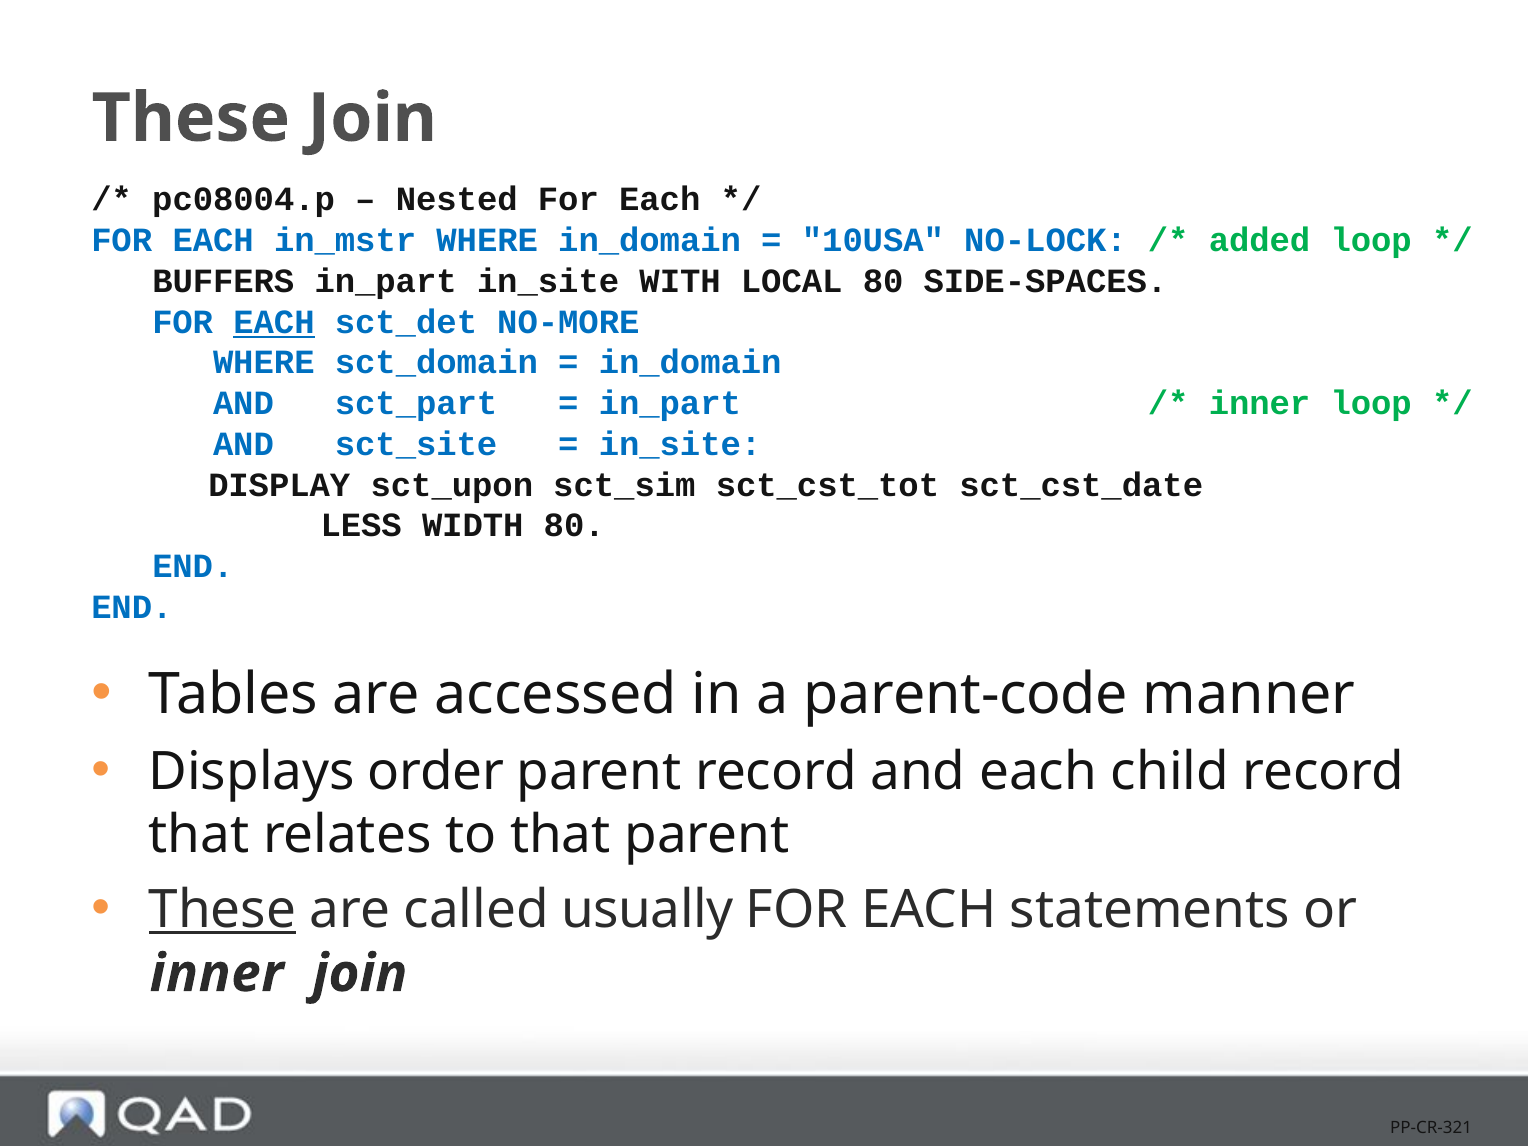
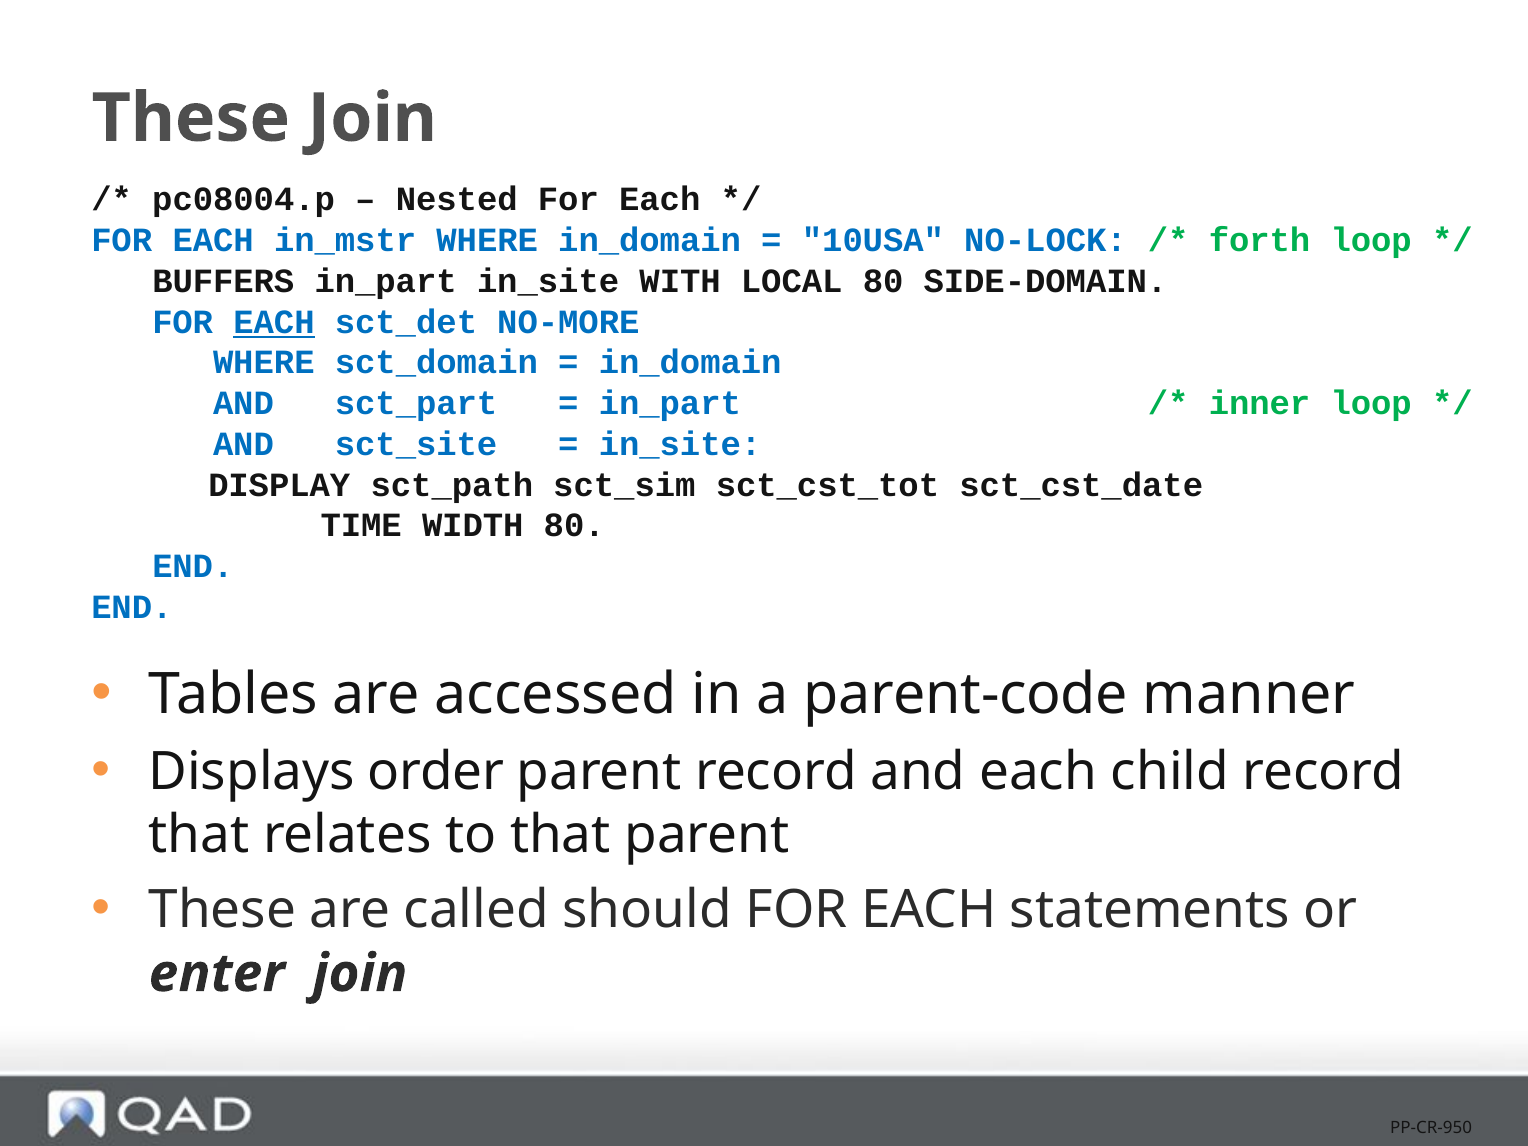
added: added -> forth
SIDE-SPACES: SIDE-SPACES -> SIDE-DOMAIN
sct_upon: sct_upon -> sct_path
LESS: LESS -> TIME
These at (222, 910) underline: present -> none
usually: usually -> should
inner at (217, 974): inner -> enter
PP-CR-321: PP-CR-321 -> PP-CR-950
